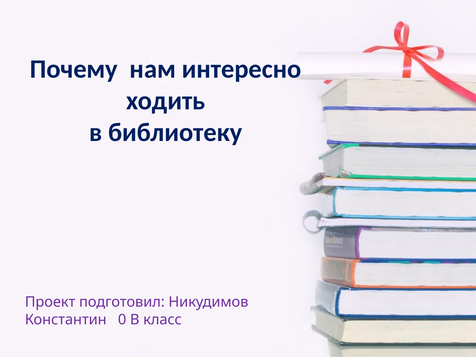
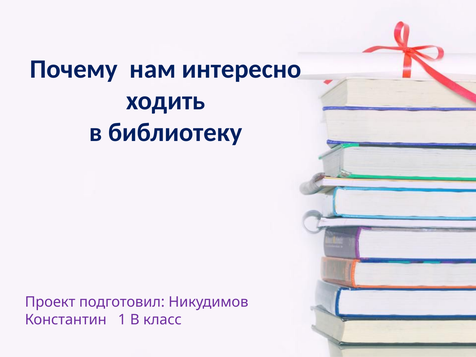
0: 0 -> 1
